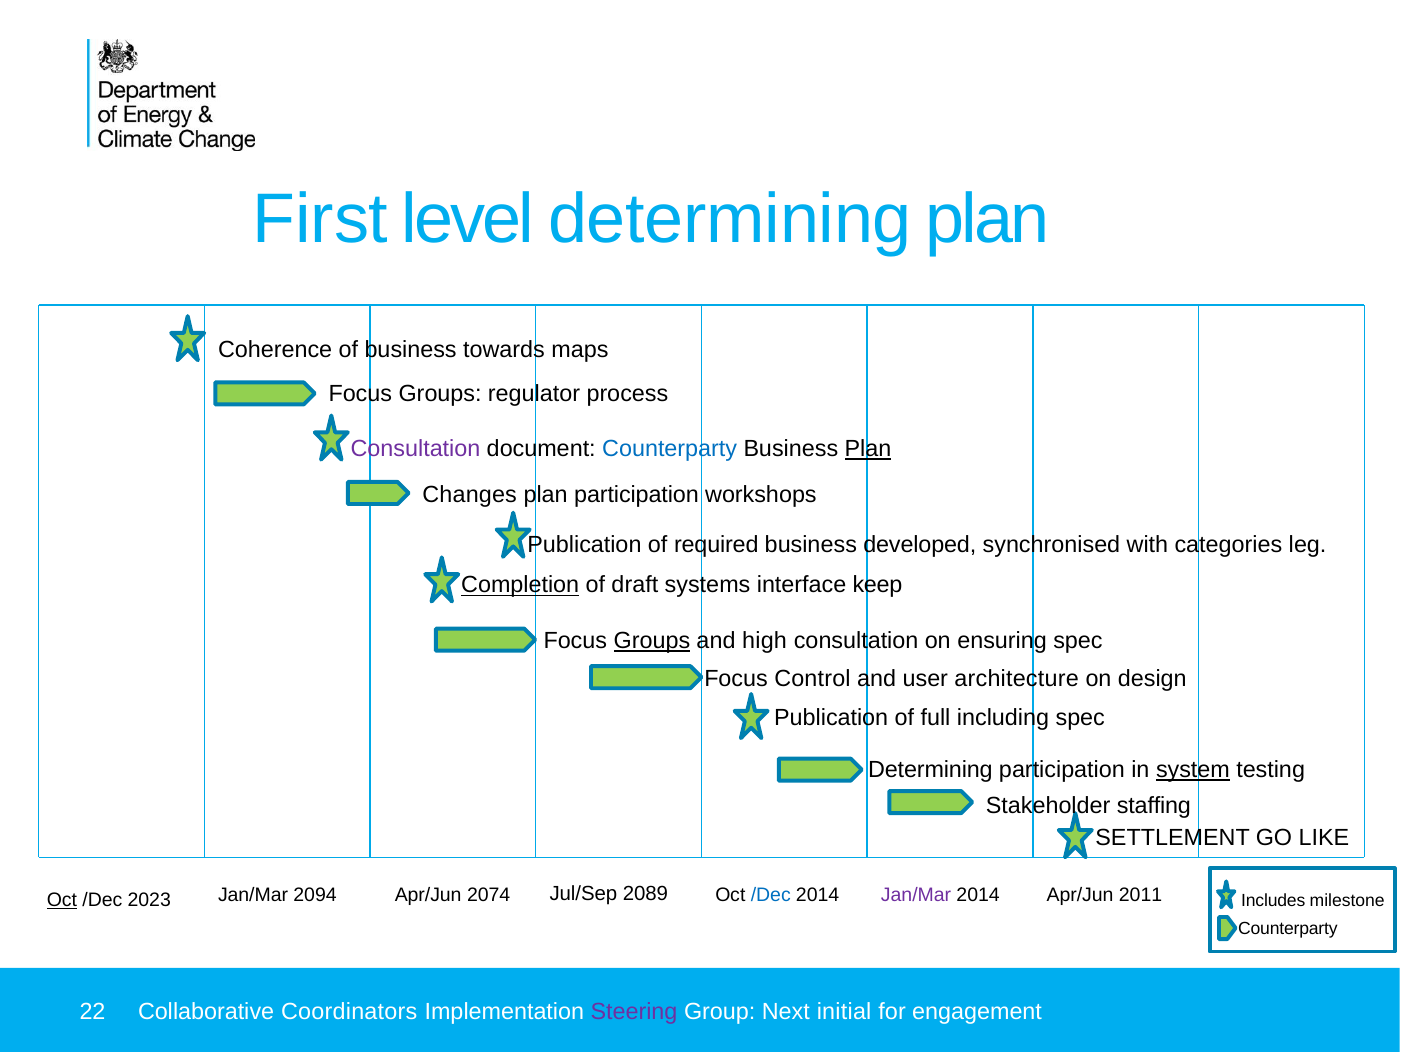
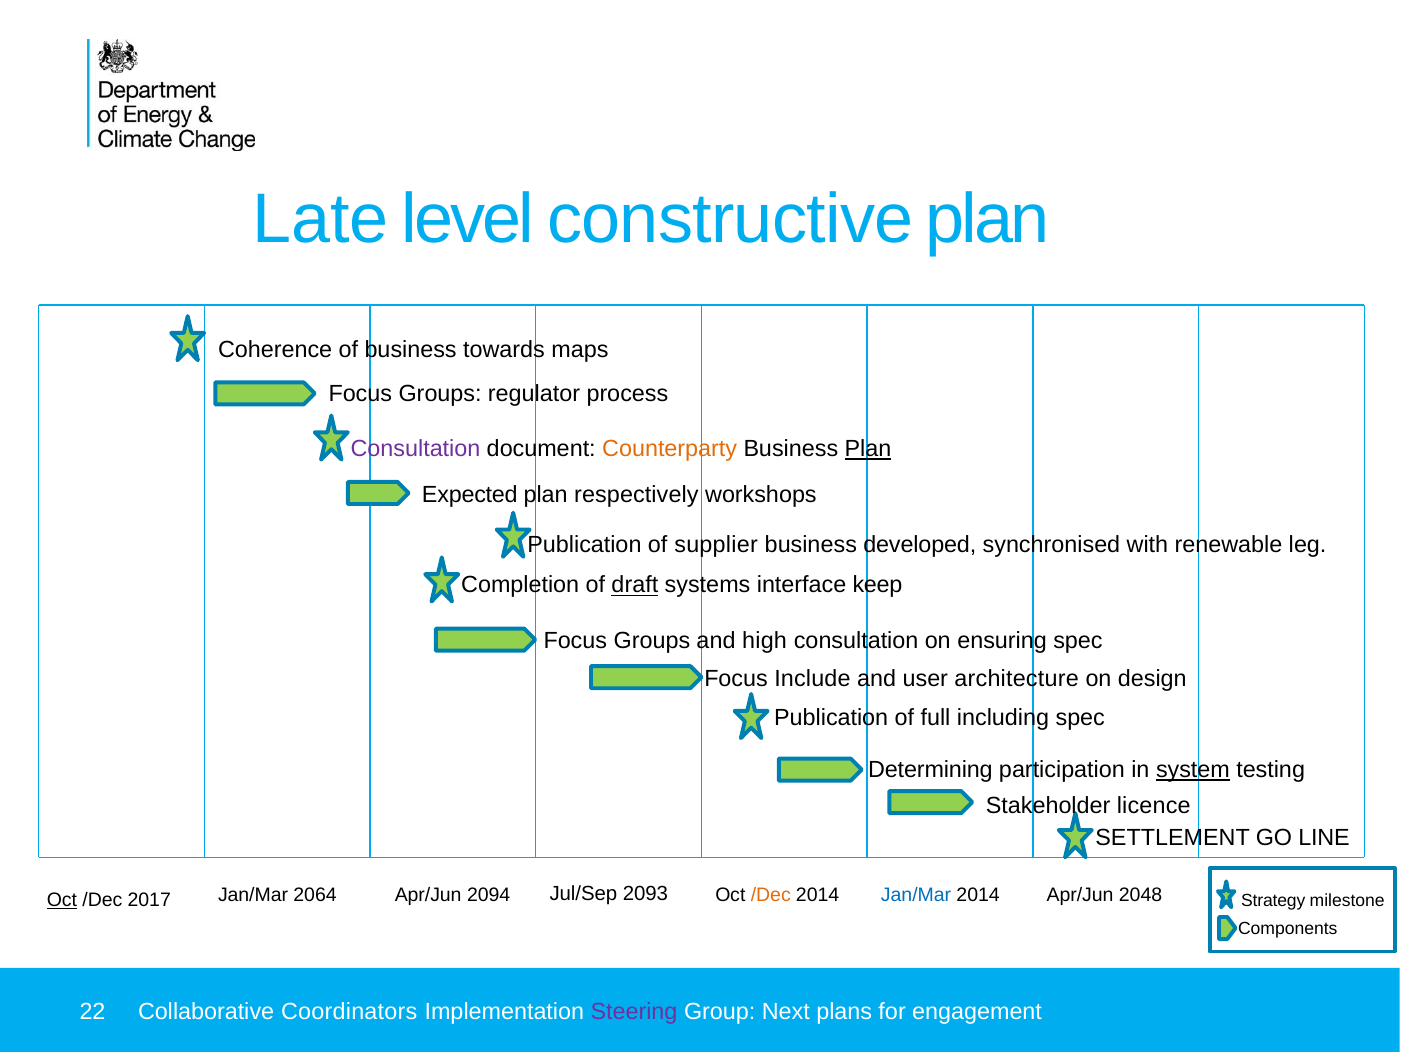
First: First -> Late
level determining: determining -> constructive
Counterparty at (670, 449) colour: blue -> orange
Changes: Changes -> Expected
plan participation: participation -> respectively
required: required -> supplier
categories: categories -> renewable
Completion underline: present -> none
draft underline: none -> present
Groups at (652, 641) underline: present -> none
Control: Control -> Include
staffing: staffing -> licence
LIKE: LIKE -> LINE
2023: 2023 -> 2017
2094: 2094 -> 2064
2074: 2074 -> 2094
2089: 2089 -> 2093
/Dec at (771, 895) colour: blue -> orange
Jan/Mar at (916, 895) colour: purple -> blue
2011: 2011 -> 2048
Includes: Includes -> Strategy
Counterparty at (1288, 929): Counterparty -> Components
initial: initial -> plans
